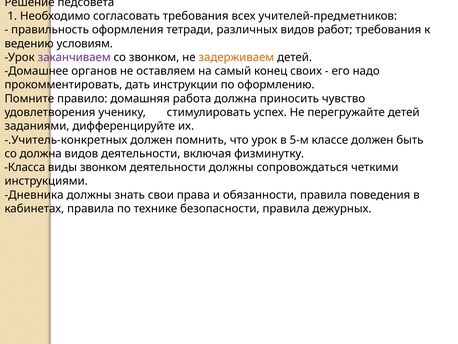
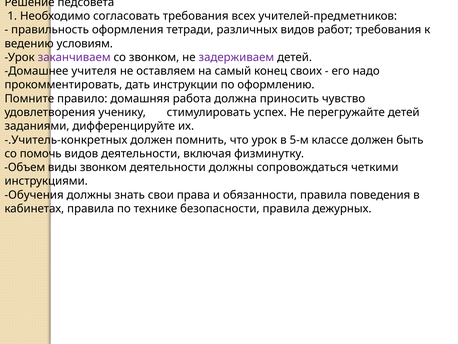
задерживаем colour: orange -> purple
органов: органов -> учителя
со должна: должна -> помочь
Класса: Класса -> Объем
Дневника: Дневника -> Обучения
